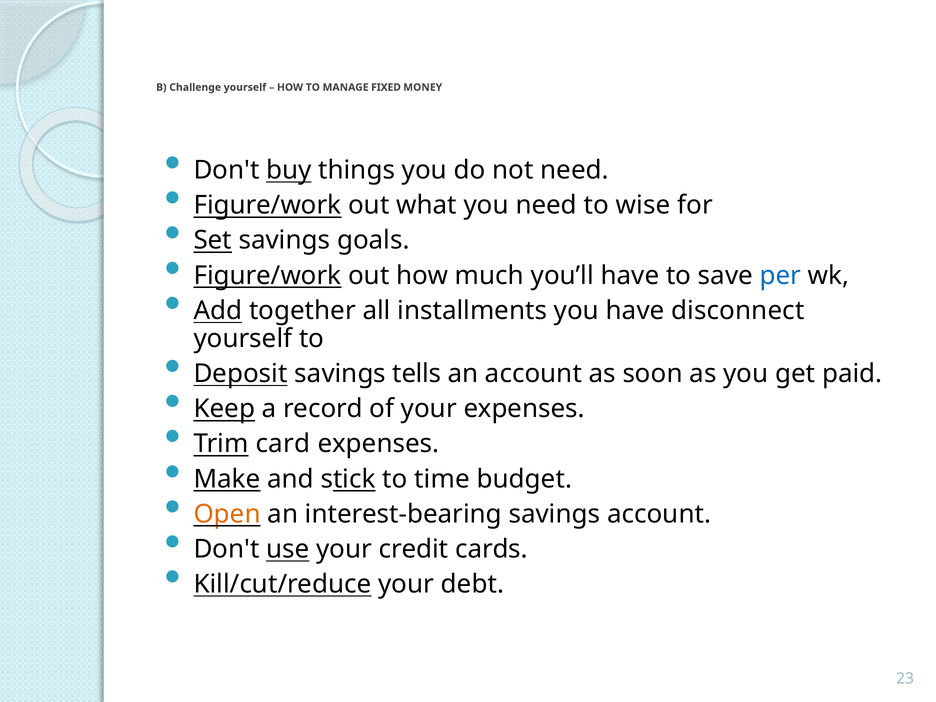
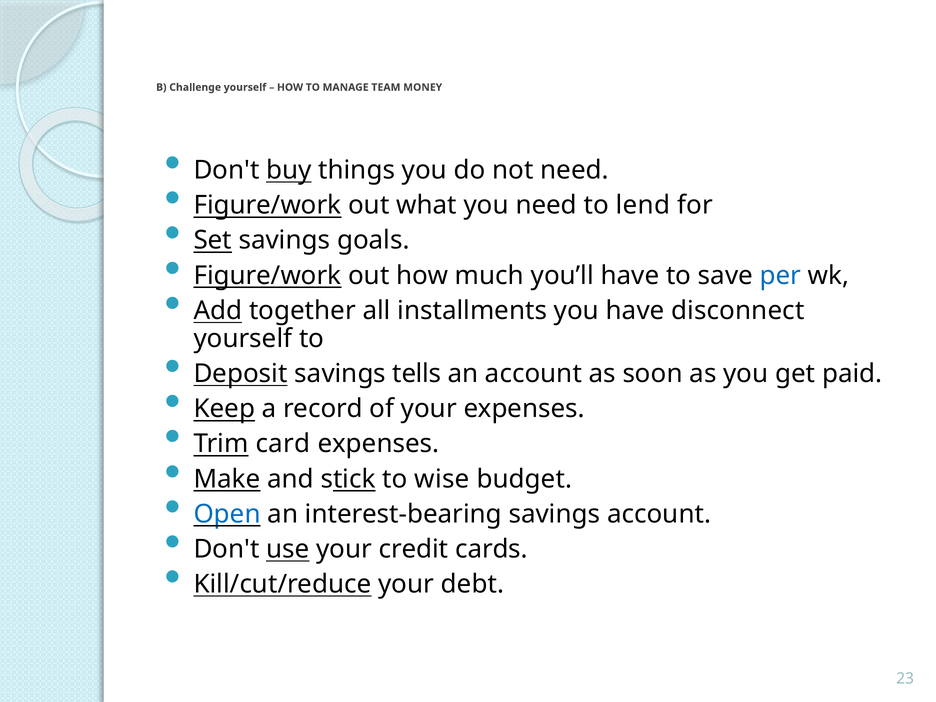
FIXED: FIXED -> TEAM
wise: wise -> lend
time: time -> wise
Open colour: orange -> blue
